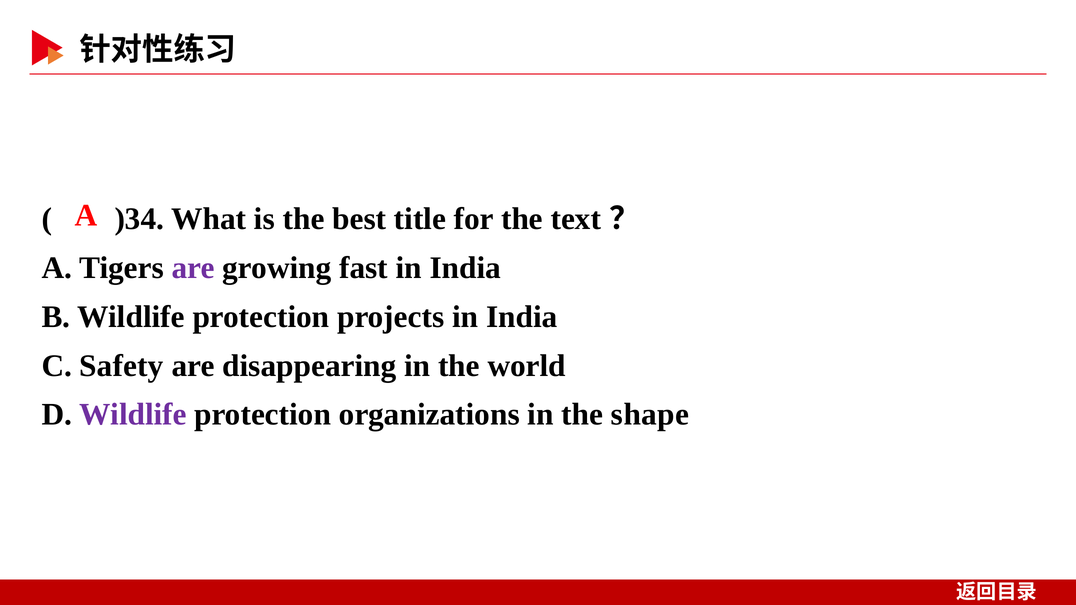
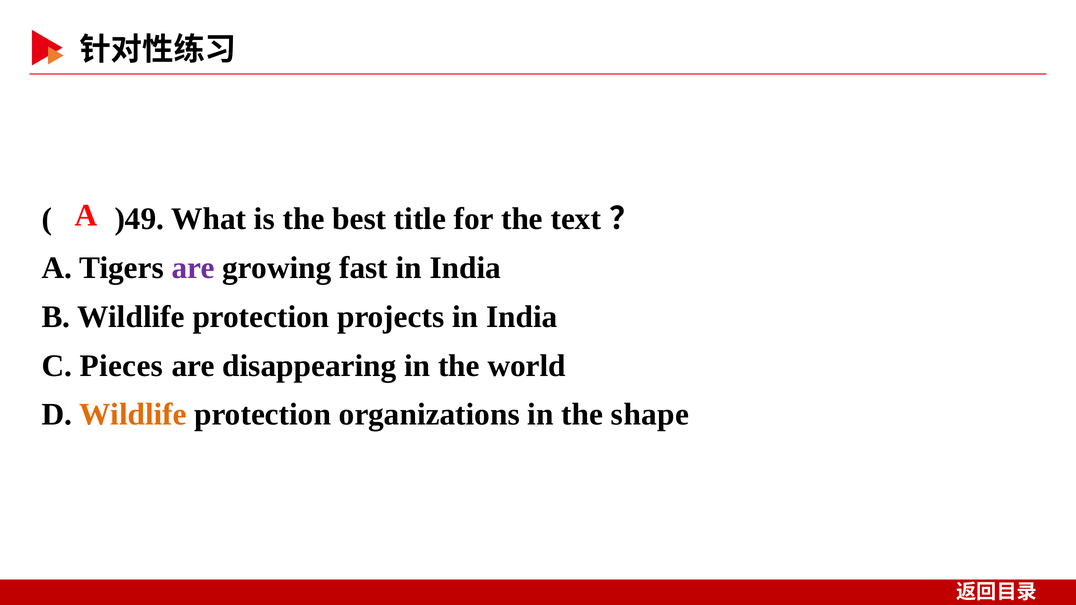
)34: )34 -> )49
Safety: Safety -> Pieces
Wildlife at (133, 415) colour: purple -> orange
